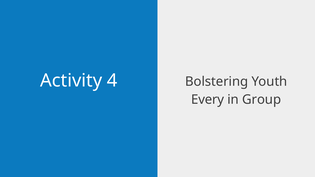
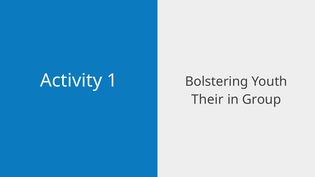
4: 4 -> 1
Every: Every -> Their
